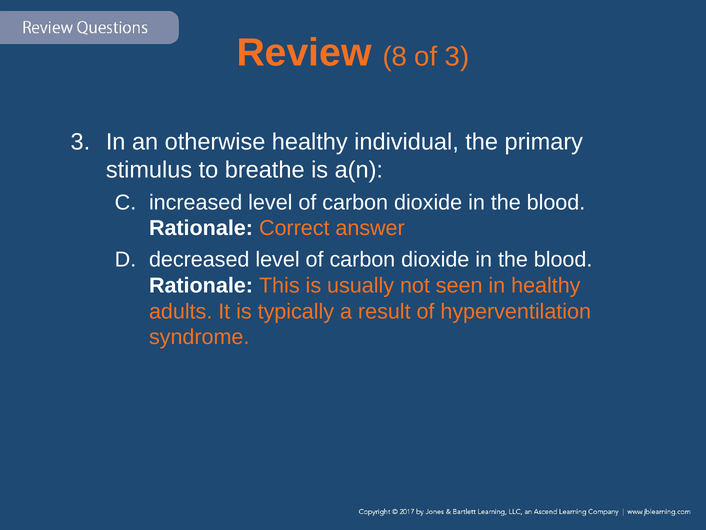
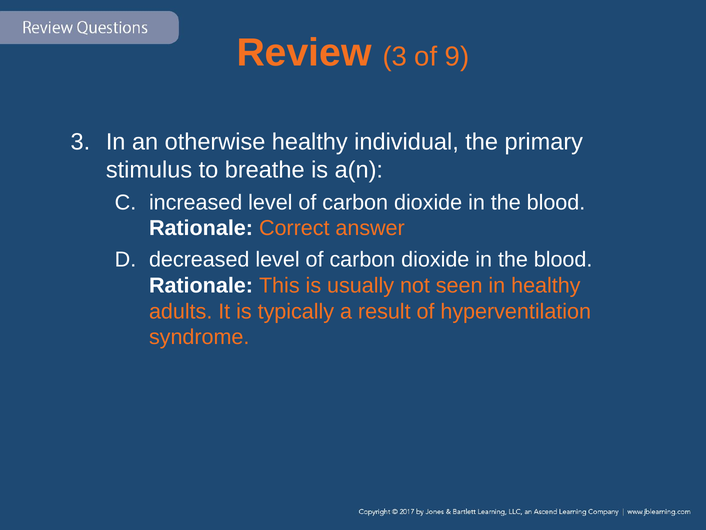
Review 8: 8 -> 3
of 3: 3 -> 9
